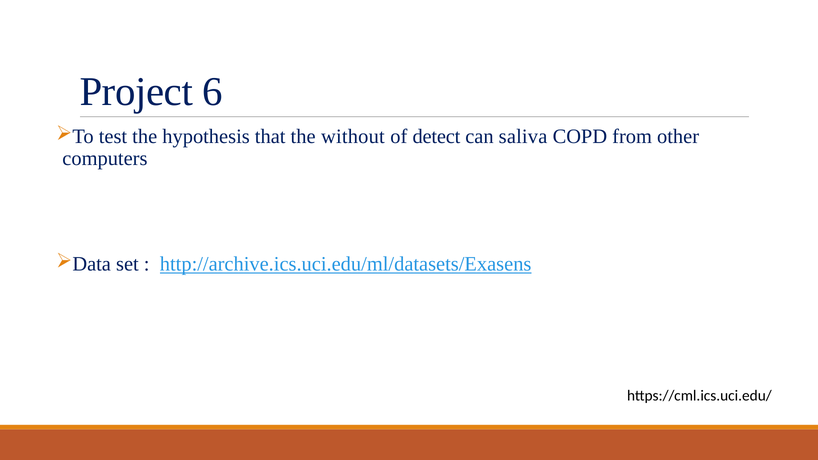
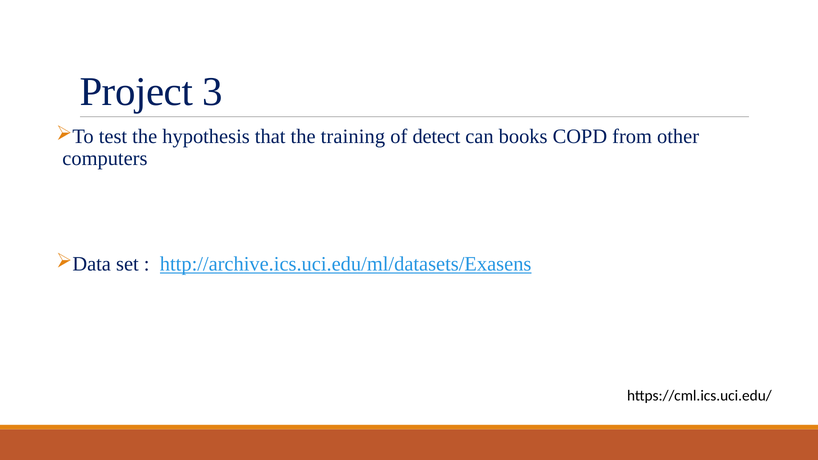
6: 6 -> 3
without: without -> training
saliva: saliva -> books
